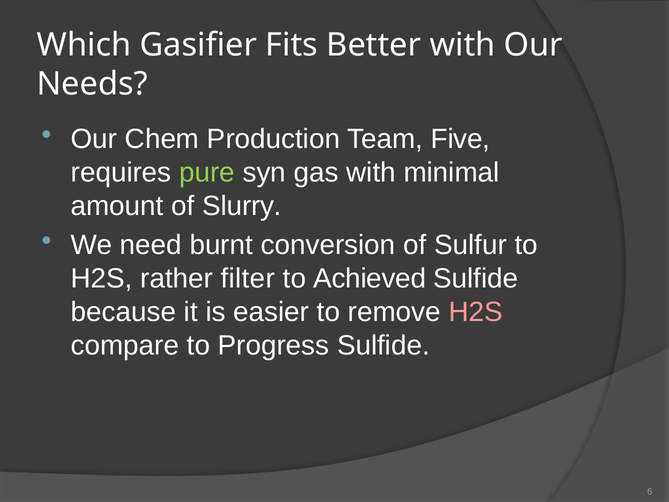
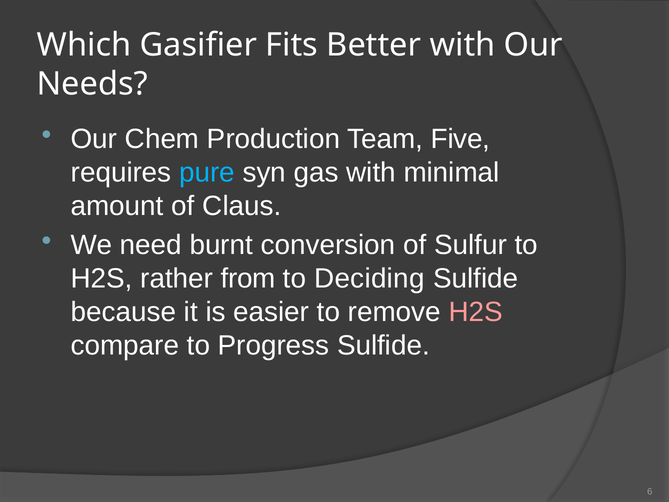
pure colour: light green -> light blue
Slurry: Slurry -> Claus
filter: filter -> from
Achieved: Achieved -> Deciding
